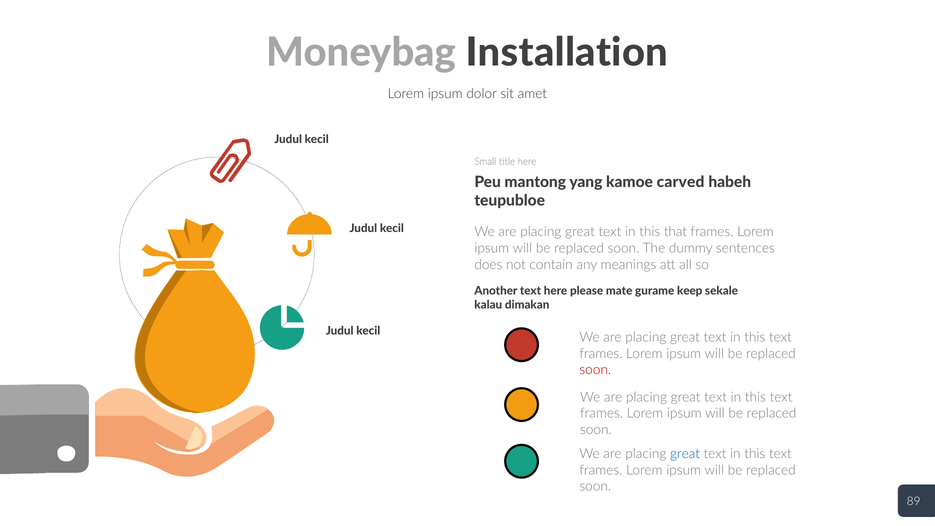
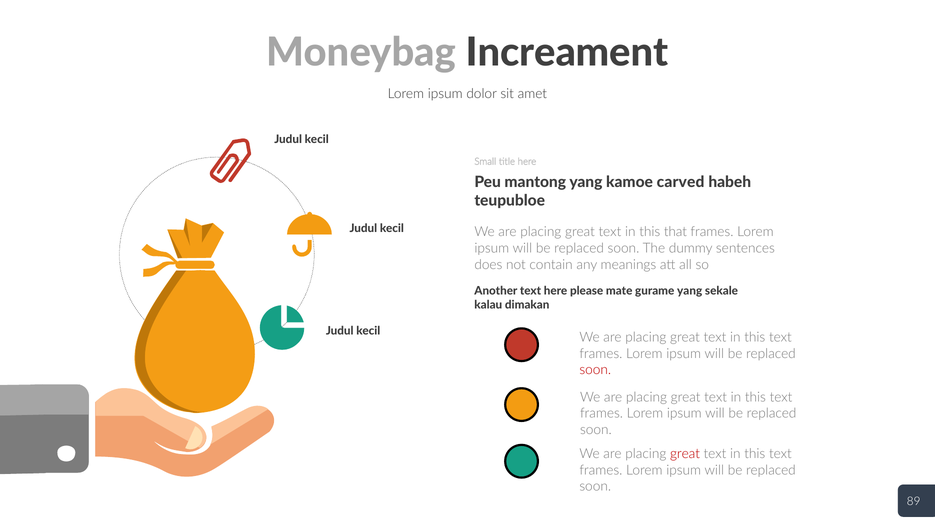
Installation: Installation -> Increament
gurame keep: keep -> yang
great at (685, 454) colour: blue -> red
